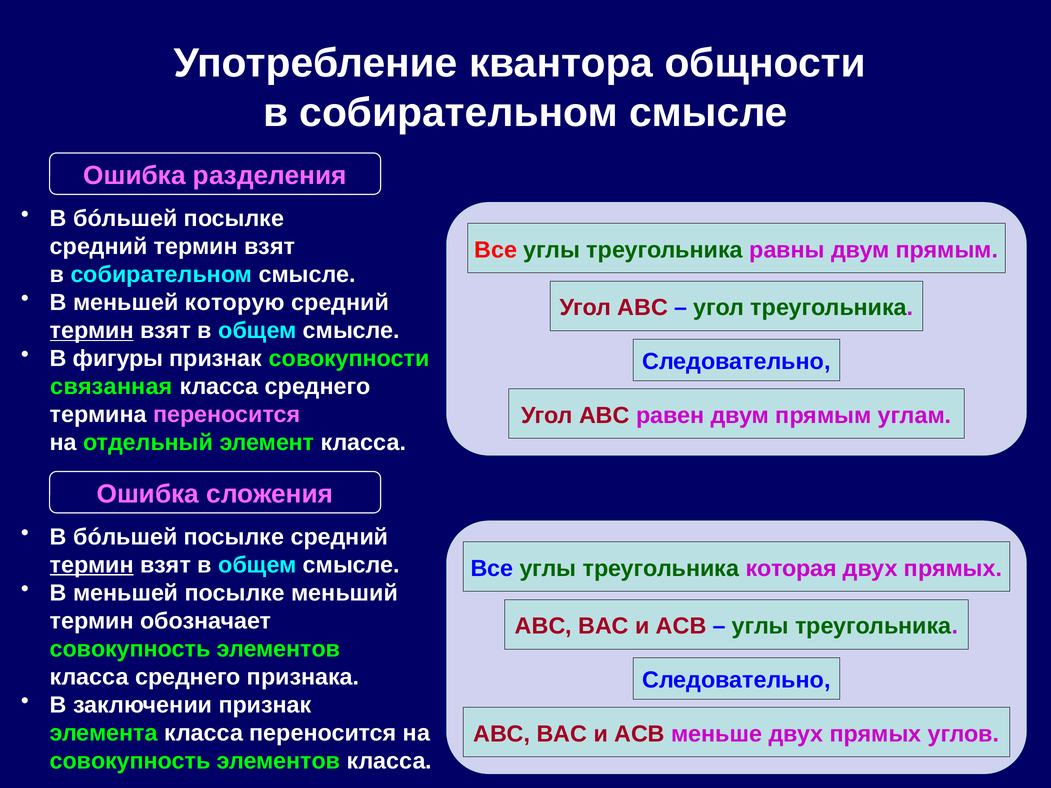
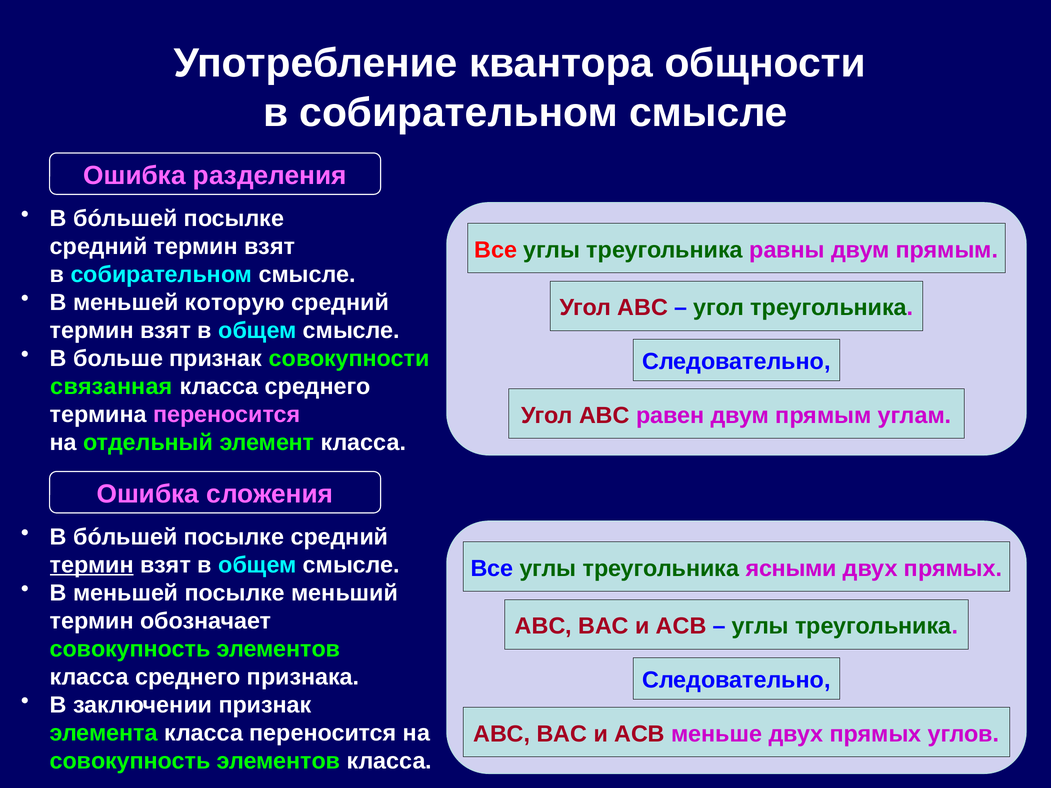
термин at (92, 331) underline: present -> none
фигуры: фигуры -> больше
которая: которая -> ясными
